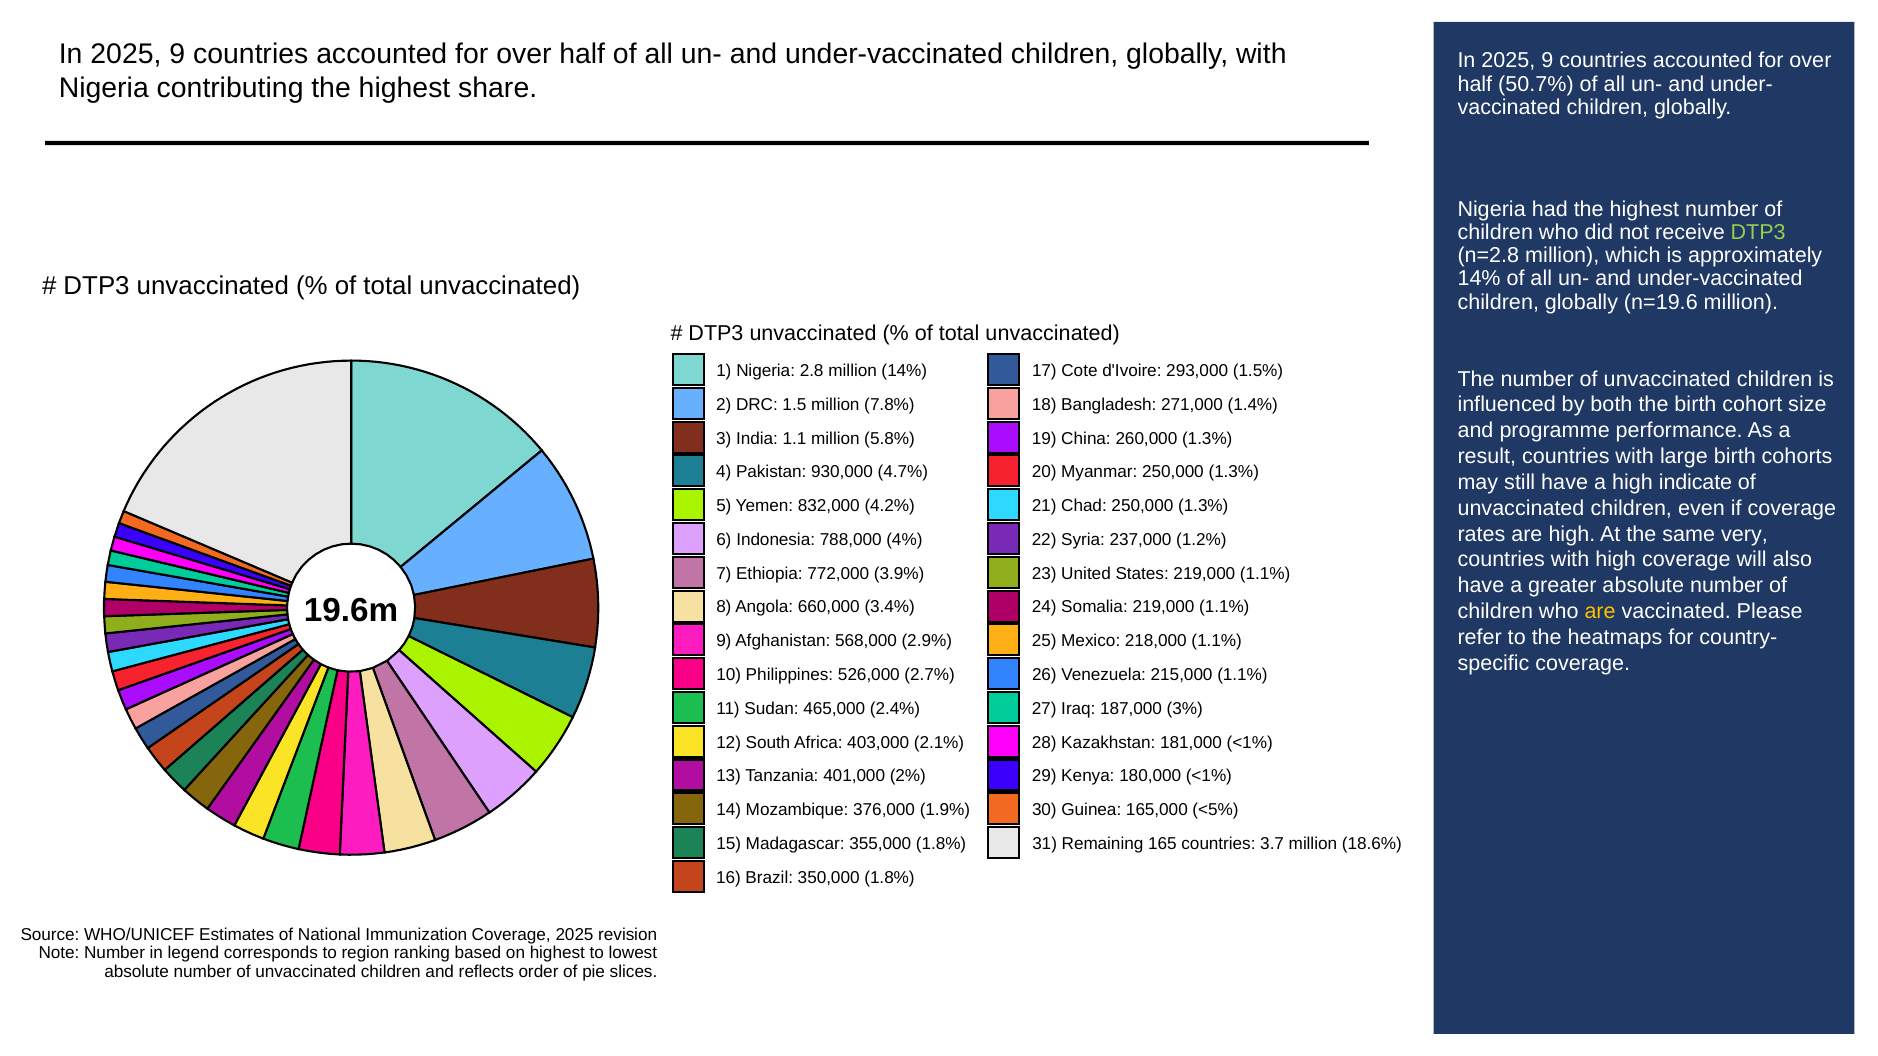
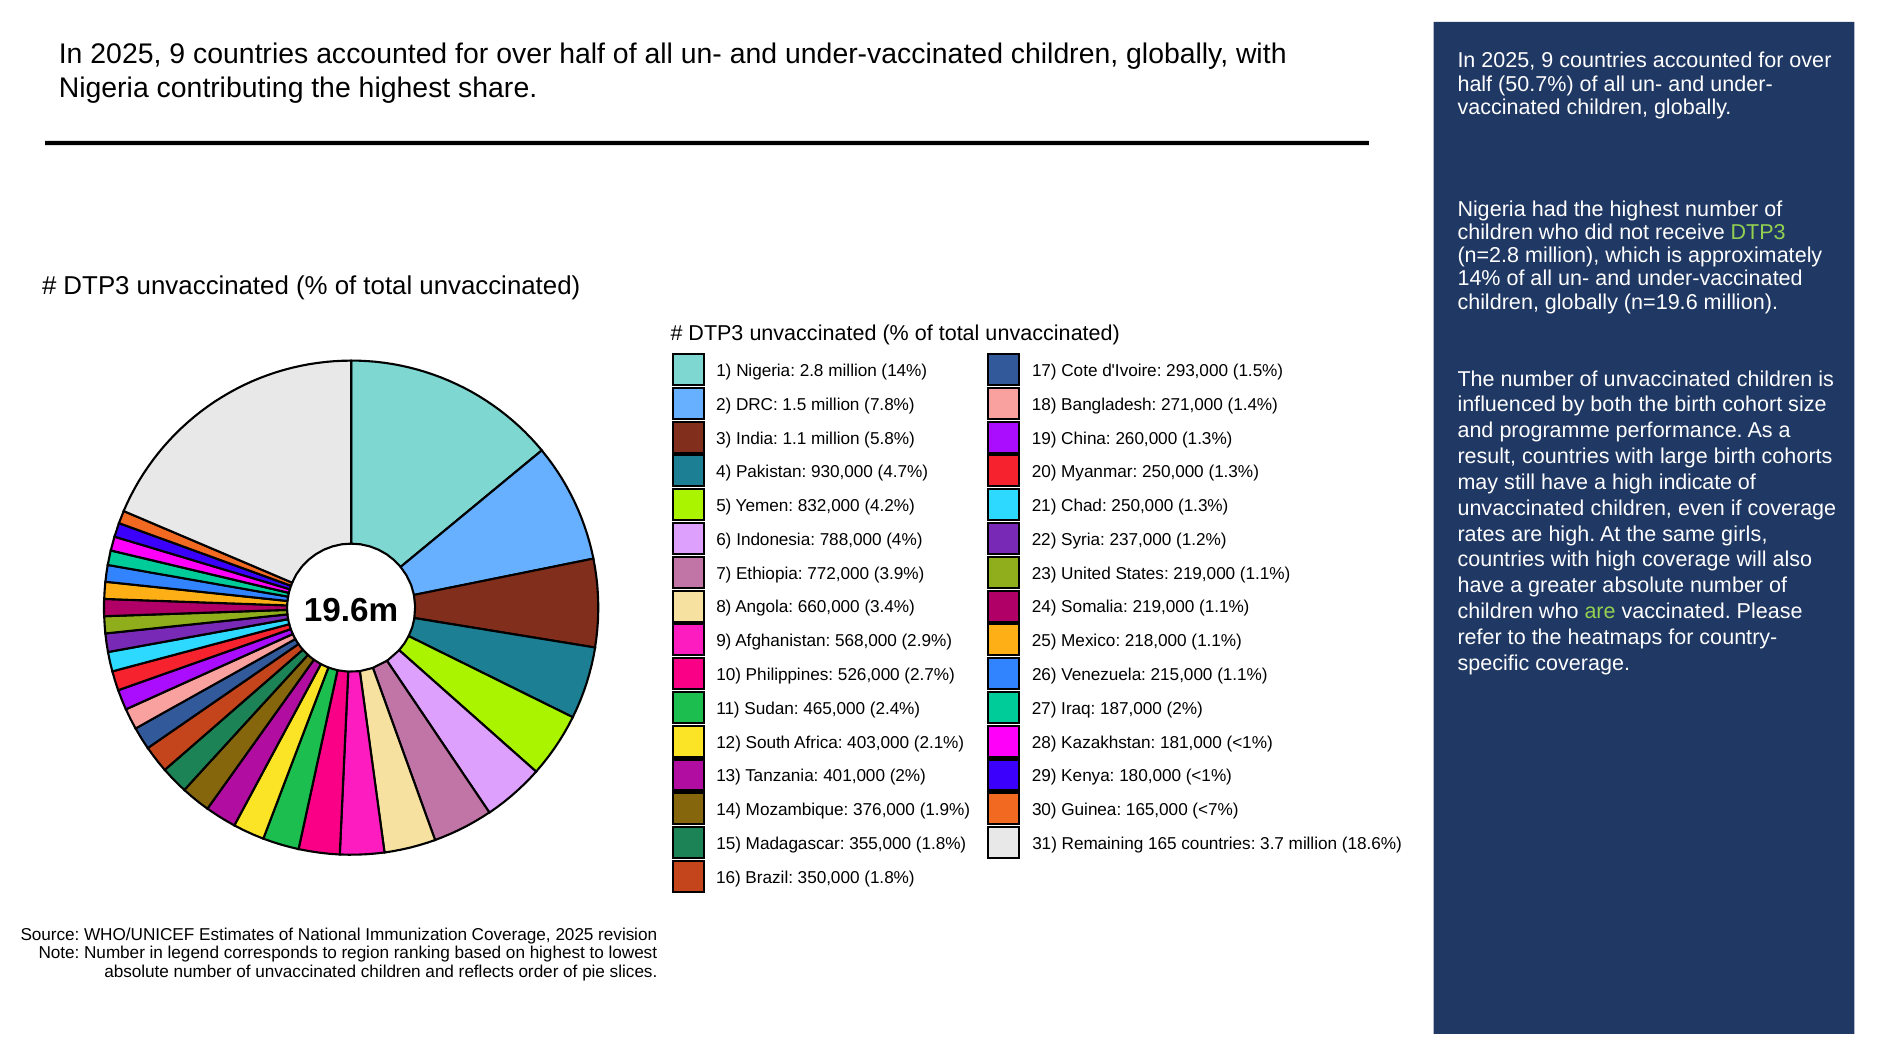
very: very -> girls
are at (1600, 612) colour: yellow -> light green
187,000 3%: 3% -> 2%
<5%: <5% -> <7%
